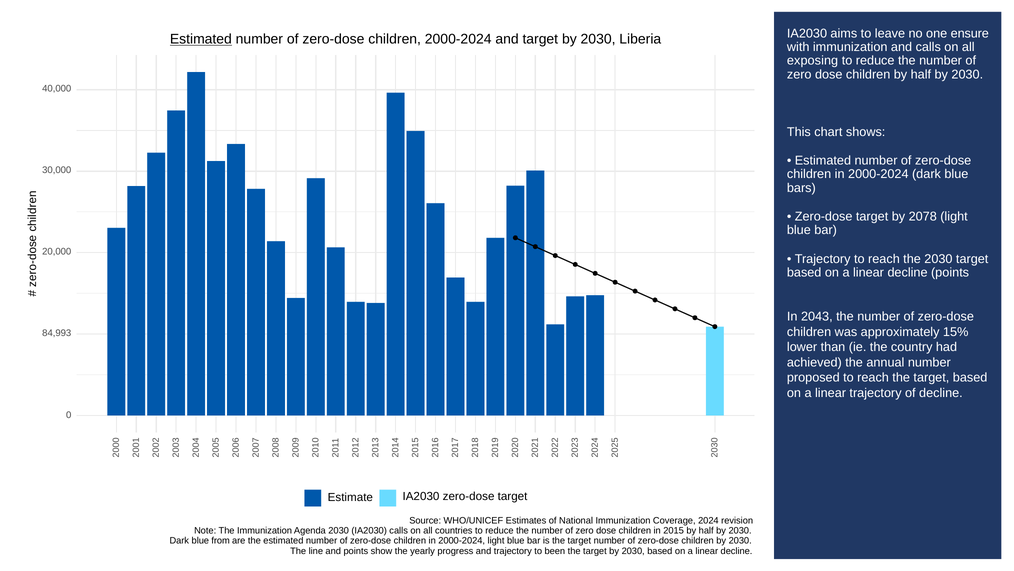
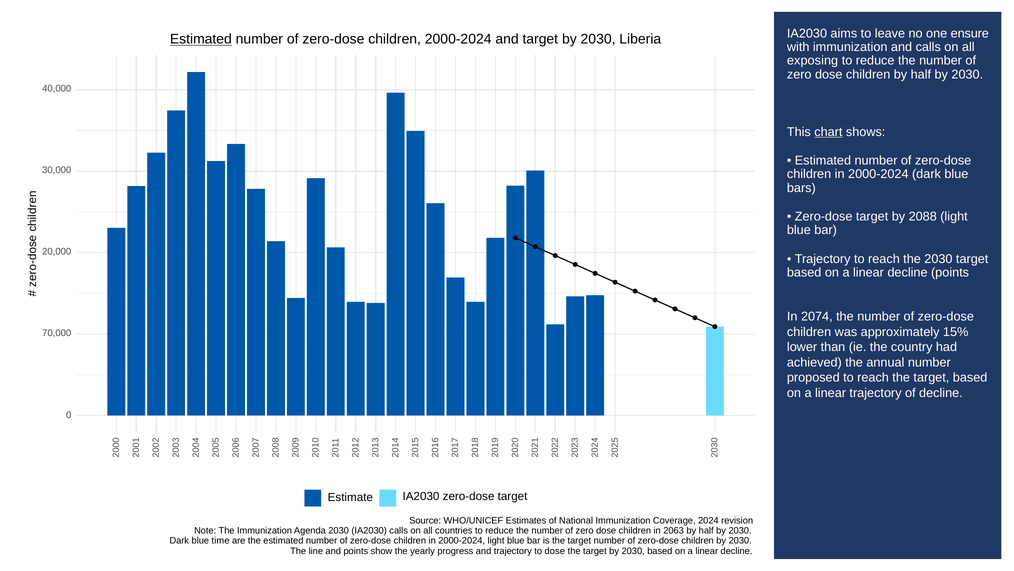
chart underline: none -> present
2078: 2078 -> 2088
2043: 2043 -> 2074
84,993: 84,993 -> 70,000
2015: 2015 -> 2063
from: from -> time
to been: been -> dose
